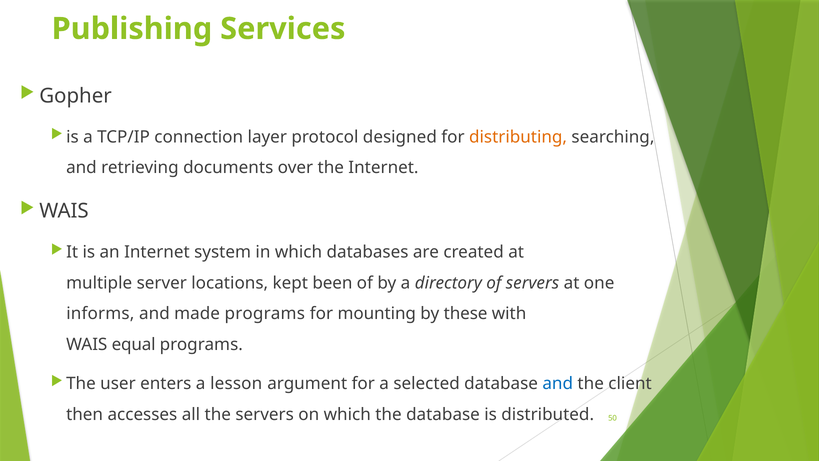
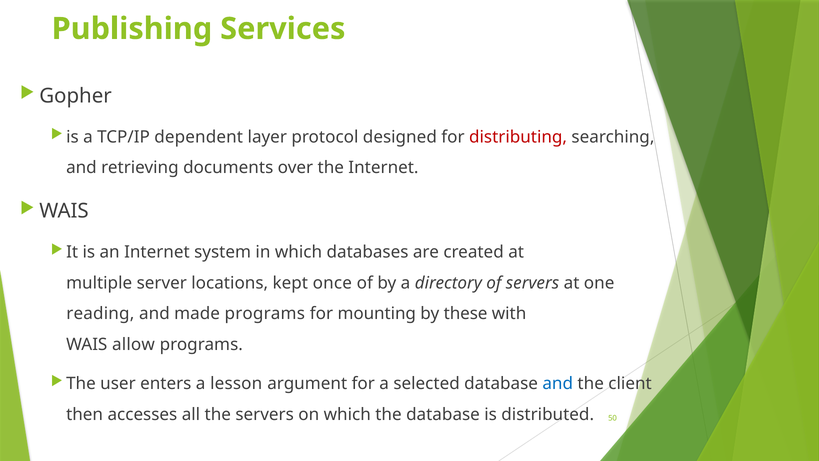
connection: connection -> dependent
distributing colour: orange -> red
been: been -> once
informs: informs -> reading
equal: equal -> allow
